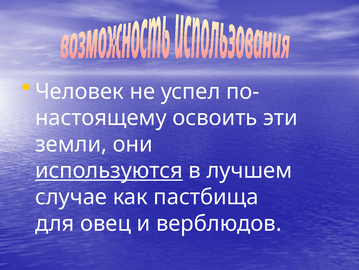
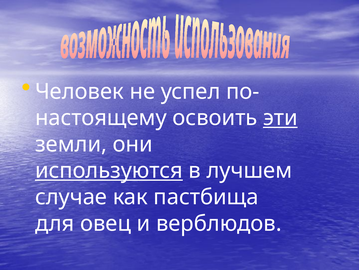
эти underline: none -> present
